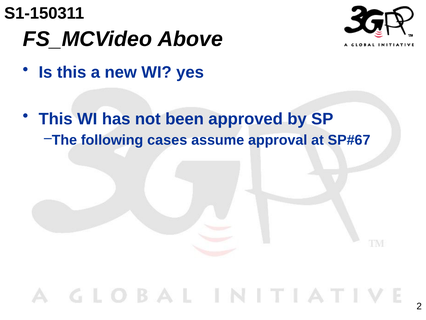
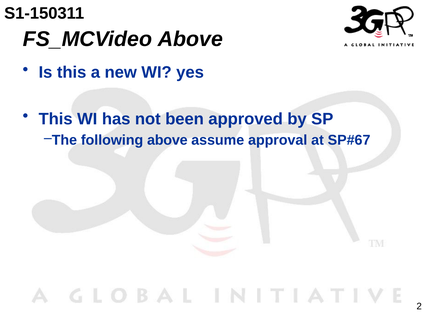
following cases: cases -> above
